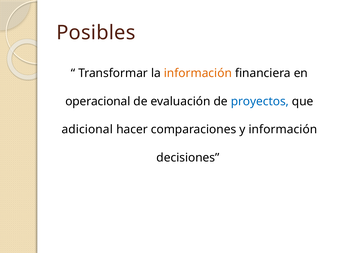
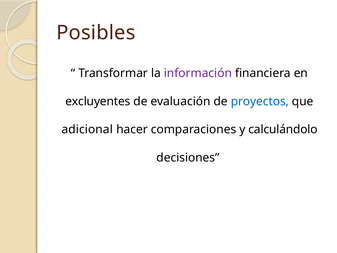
información at (198, 73) colour: orange -> purple
operacional: operacional -> excluyentes
y información: información -> calculándolo
